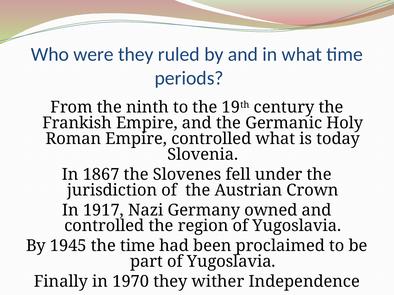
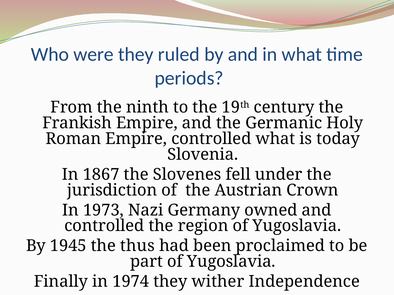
1917: 1917 -> 1973
the time: time -> thus
1970: 1970 -> 1974
